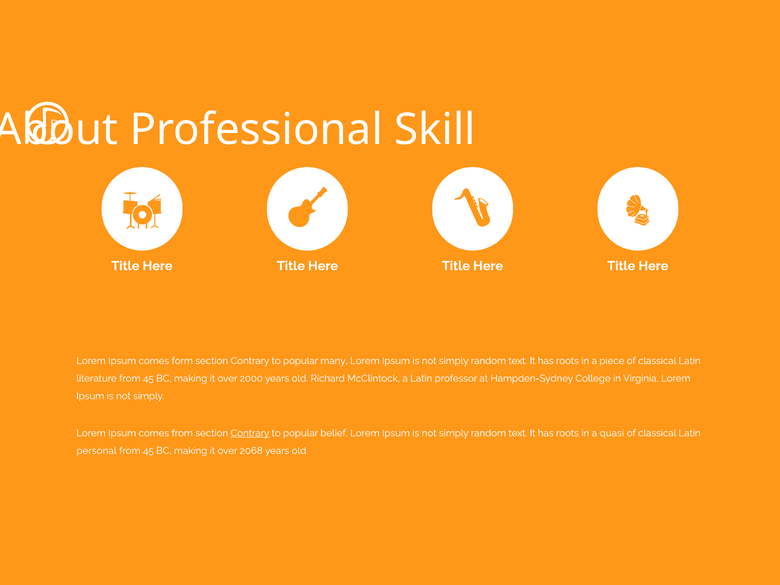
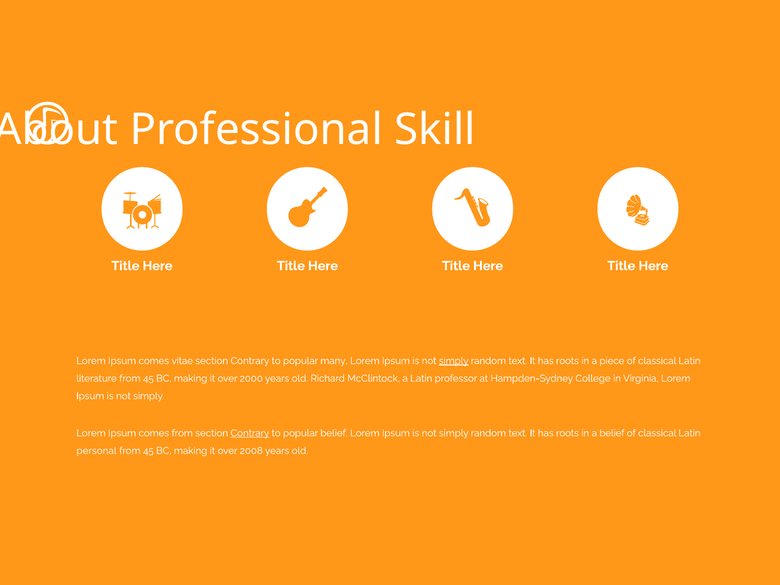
form: form -> vitae
simply at (454, 361) underline: none -> present
a quasi: quasi -> belief
2068: 2068 -> 2008
